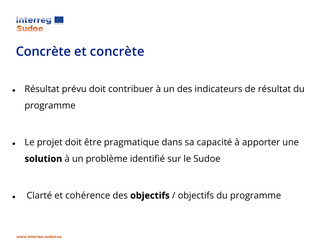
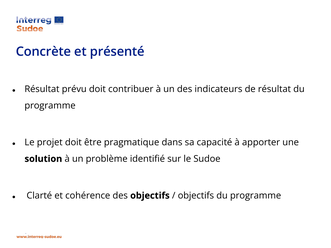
et concrète: concrète -> présenté
